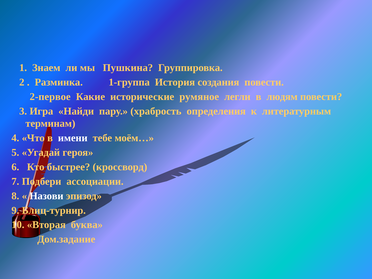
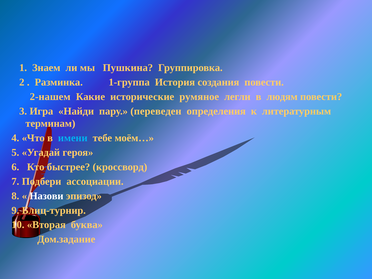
2-первое: 2-первое -> 2-нашем
храбрость: храбрость -> переведен
имени colour: white -> light blue
